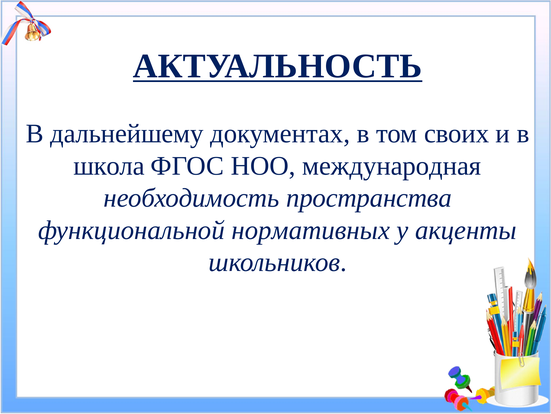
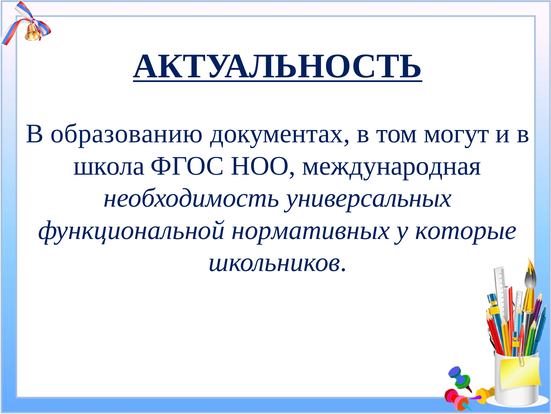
дальнейшему: дальнейшему -> образованию
своих: своих -> могут
пространства: пространства -> универсальных
акценты: акценты -> которые
